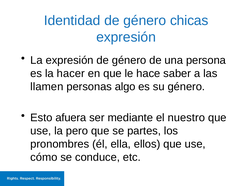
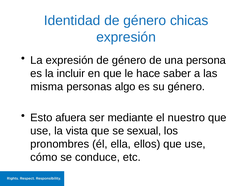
hacer: hacer -> incluir
llamen: llamen -> misma
pero: pero -> vista
partes: partes -> sexual
